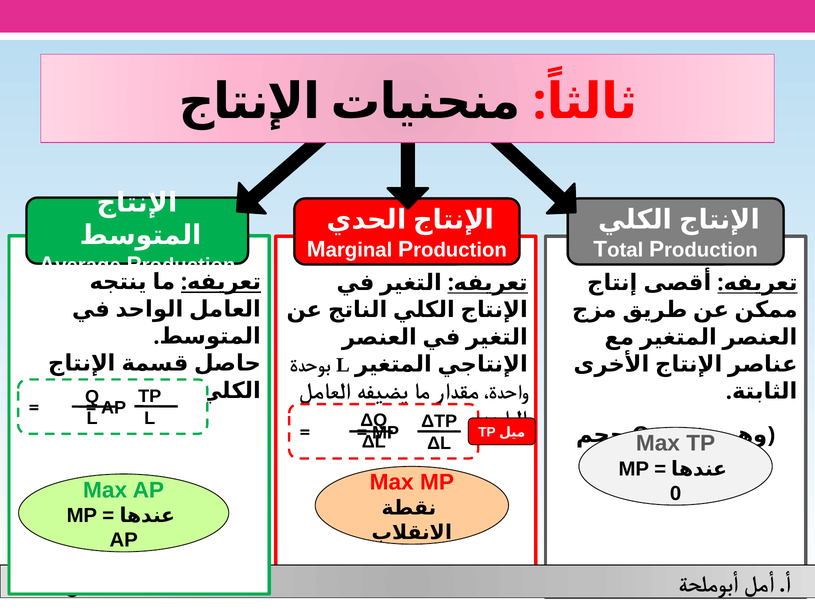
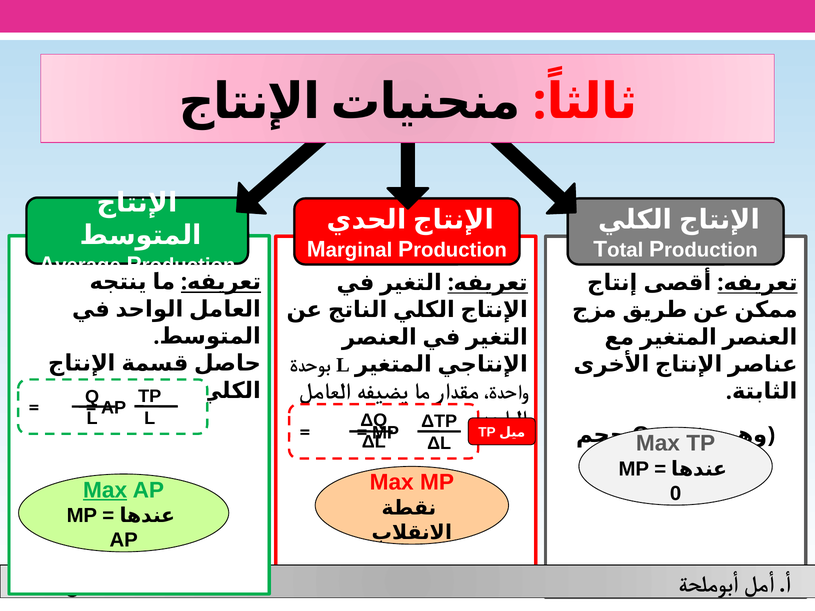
Max at (105, 490) underline: none -> present
